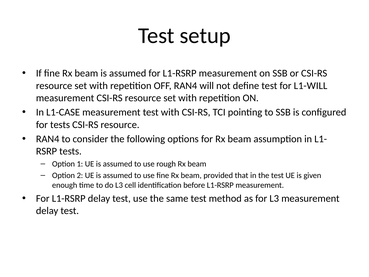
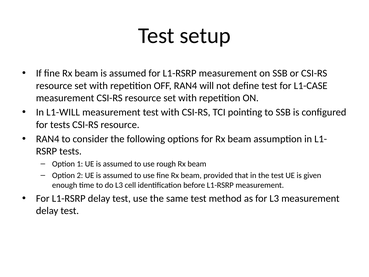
L1-WILL: L1-WILL -> L1-CASE
L1-CASE: L1-CASE -> L1-WILL
